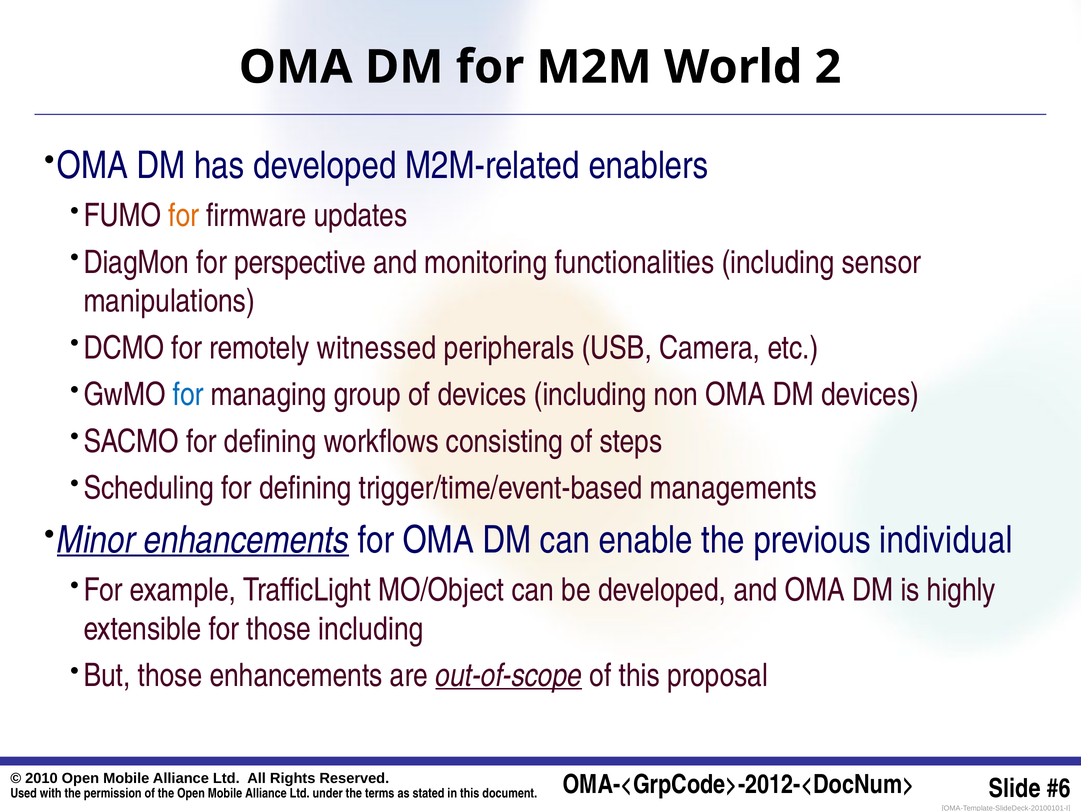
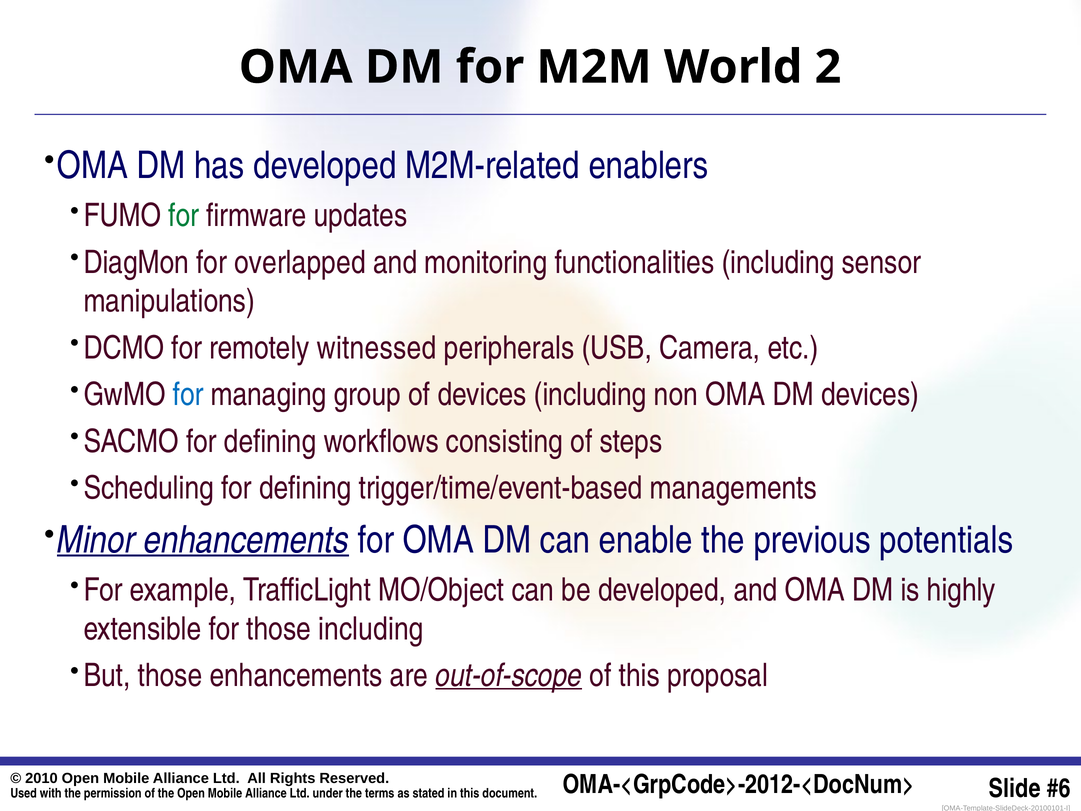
for at (184, 216) colour: orange -> green
perspective: perspective -> overlapped
individual: individual -> potentials
